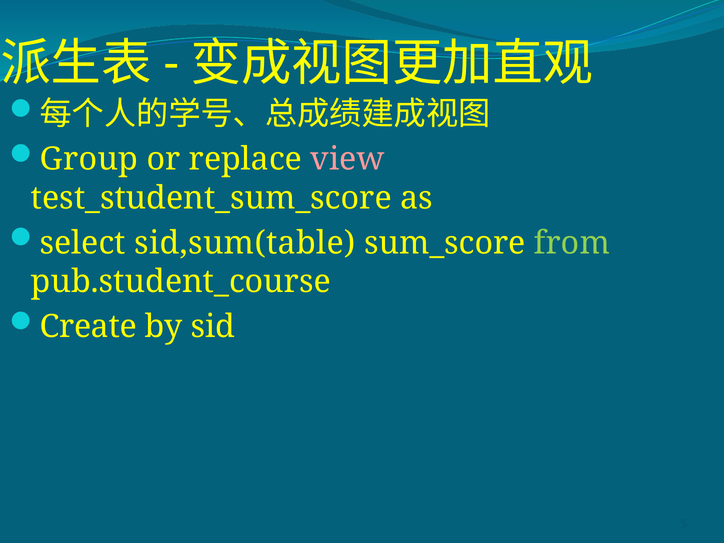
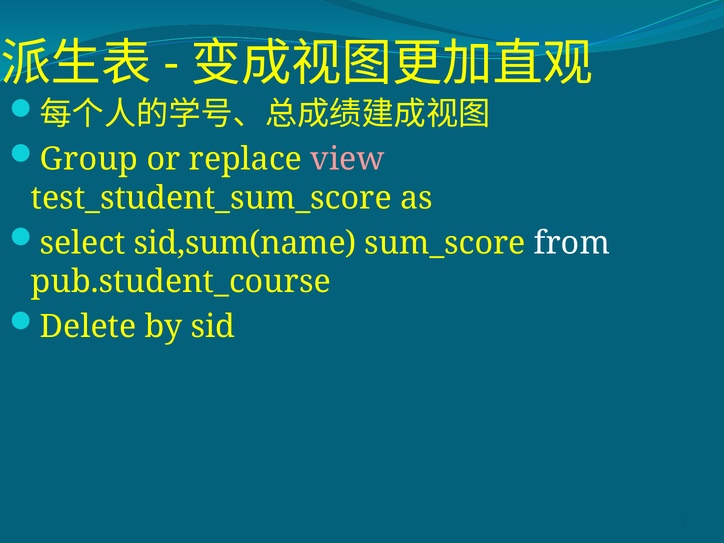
sid,sum(table: sid,sum(table -> sid,sum(name
from colour: light green -> white
Create: Create -> Delete
